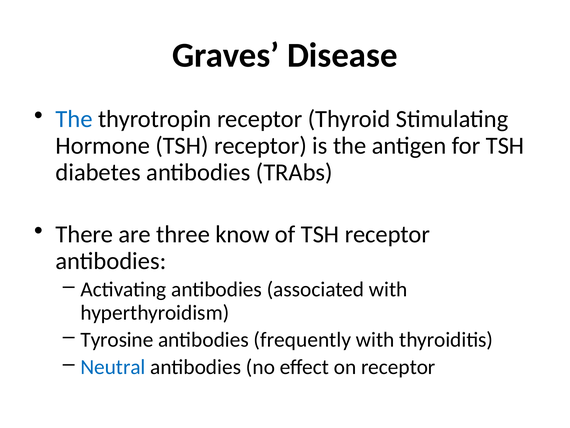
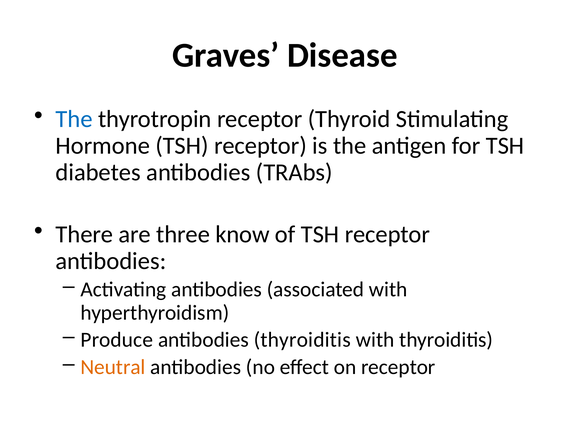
Tyrosine: Tyrosine -> Produce
antibodies frequently: frequently -> thyroiditis
Neutral colour: blue -> orange
